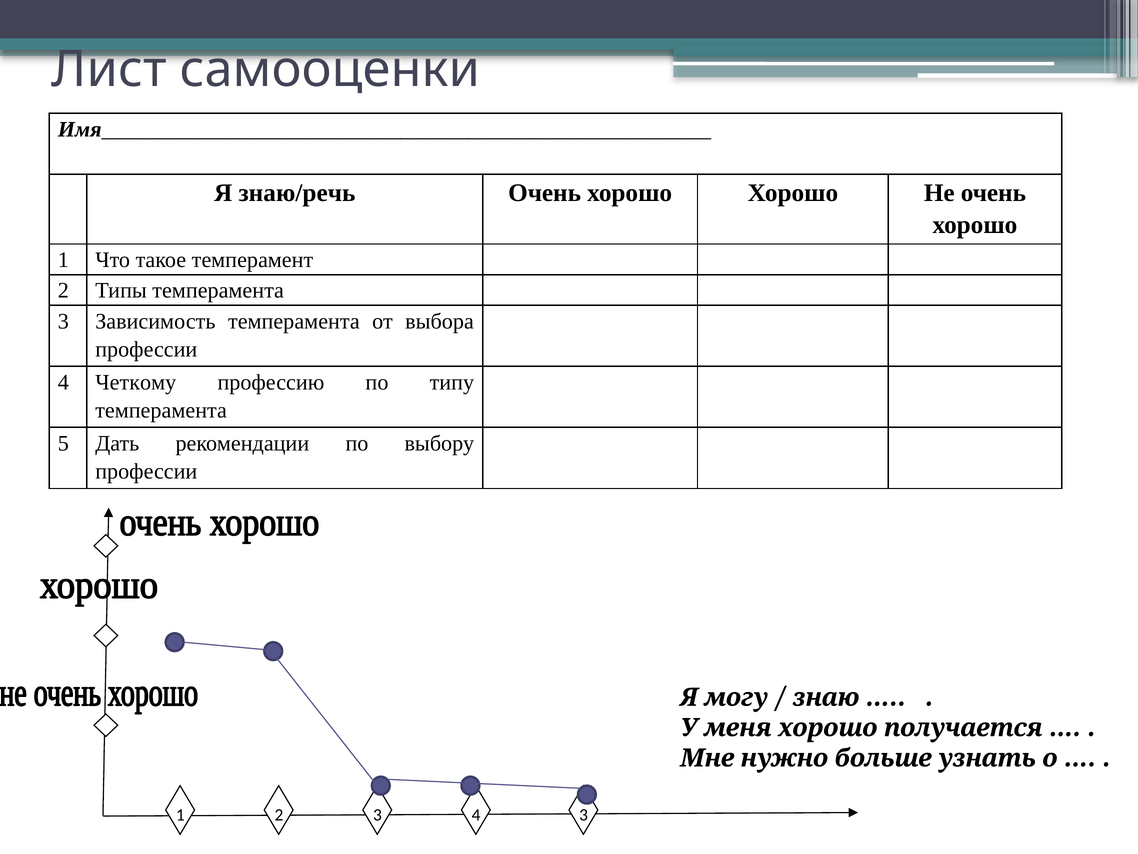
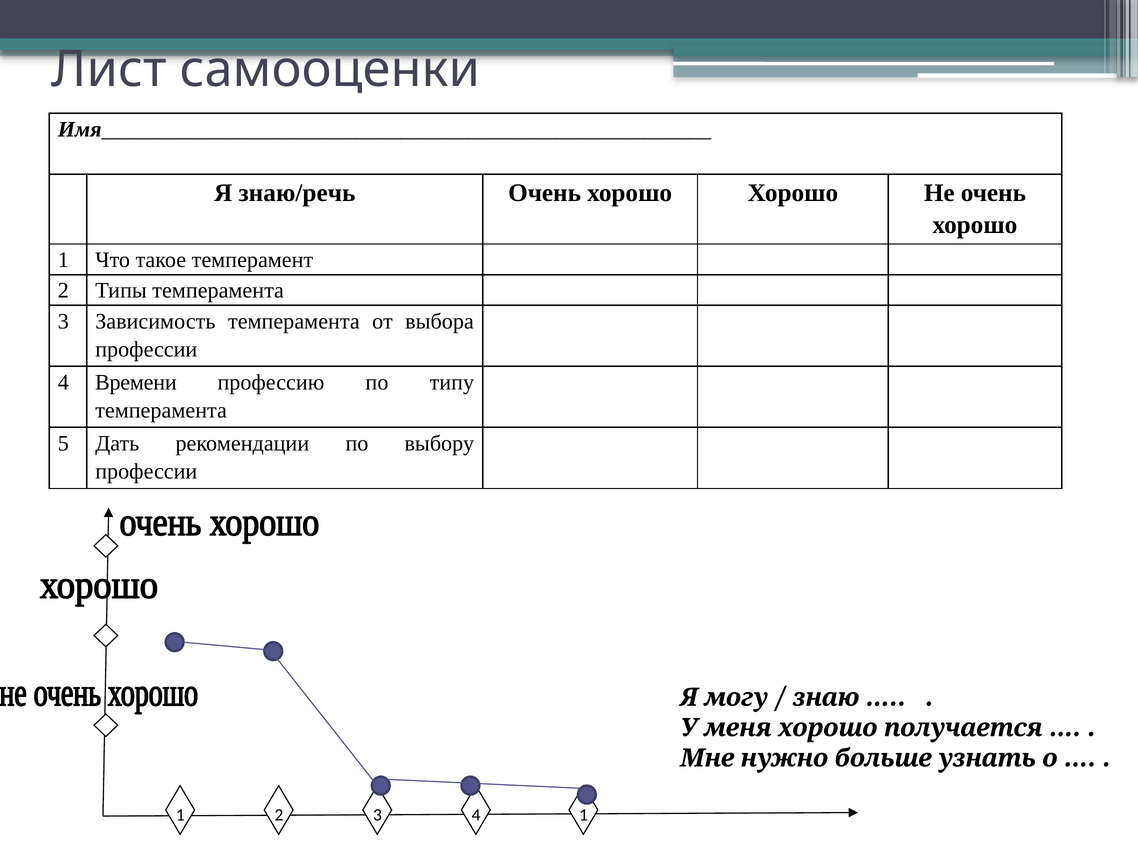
Четкому: Четкому -> Времени
4 3: 3 -> 1
